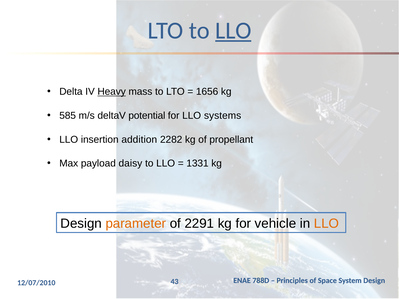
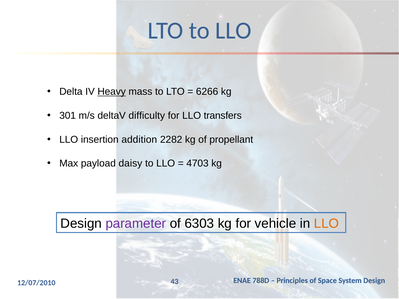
LLO at (233, 31) underline: present -> none
1656: 1656 -> 6266
585: 585 -> 301
potential: potential -> difficulty
systems: systems -> transfers
1331: 1331 -> 4703
parameter colour: orange -> purple
2291: 2291 -> 6303
